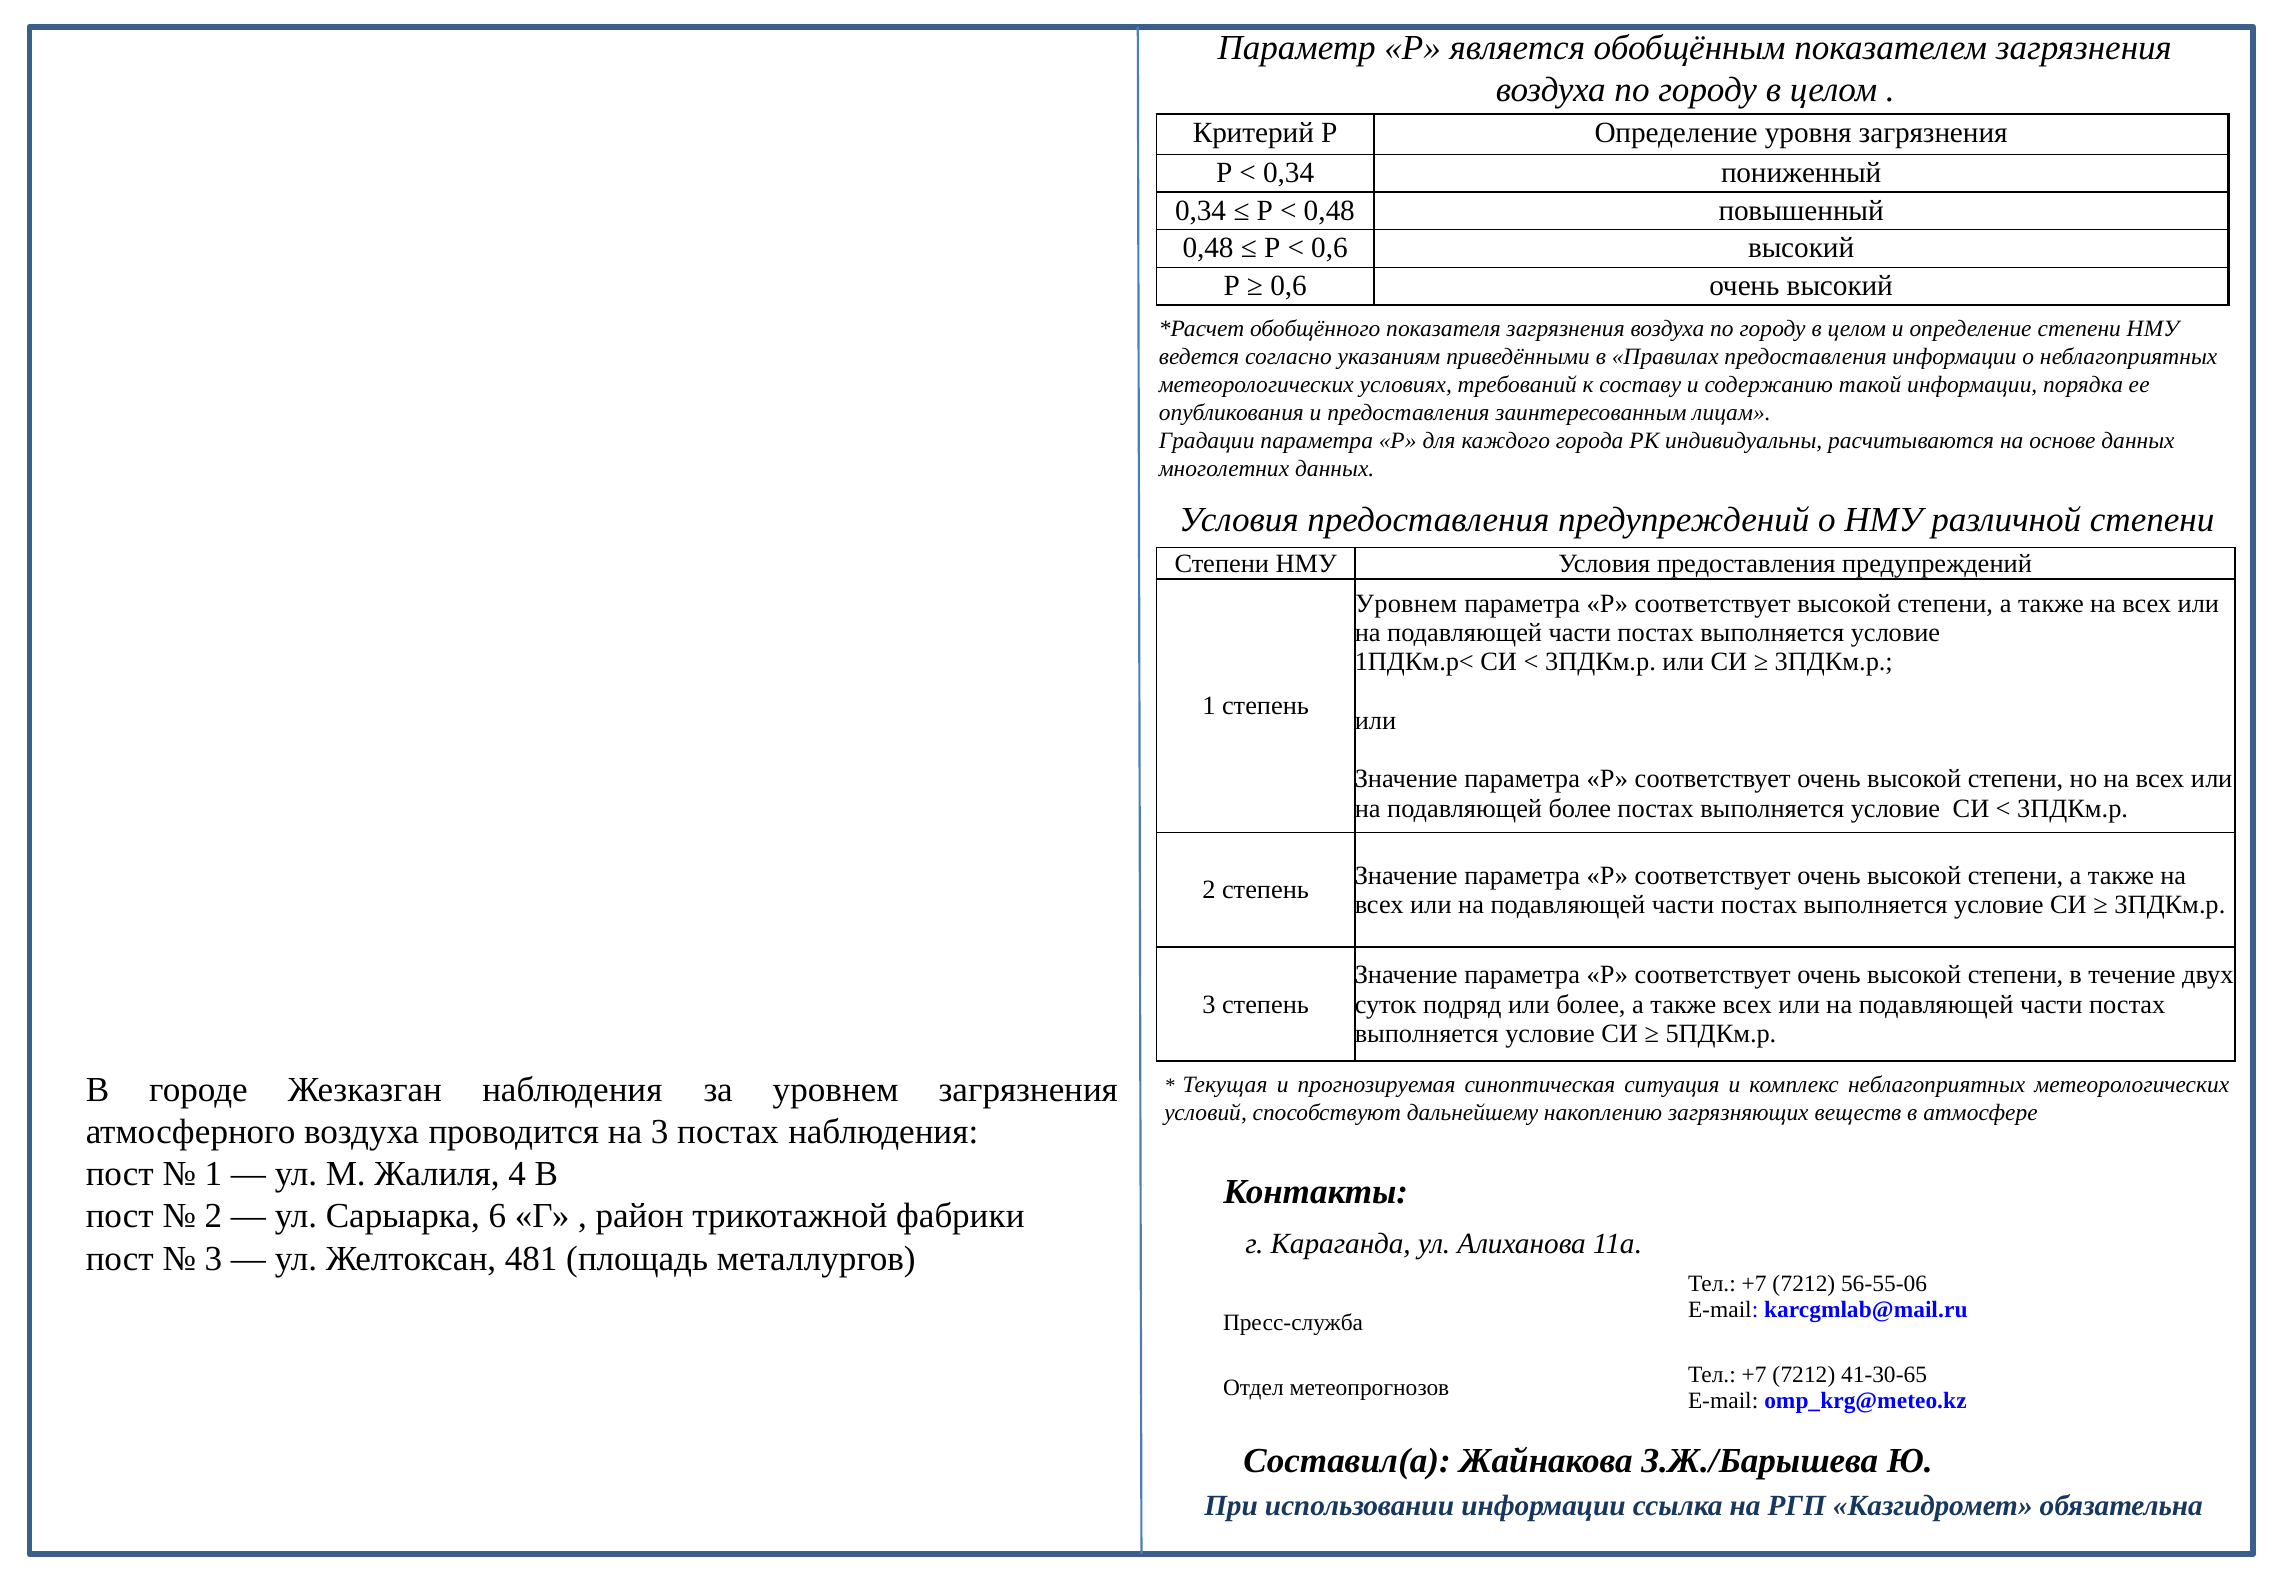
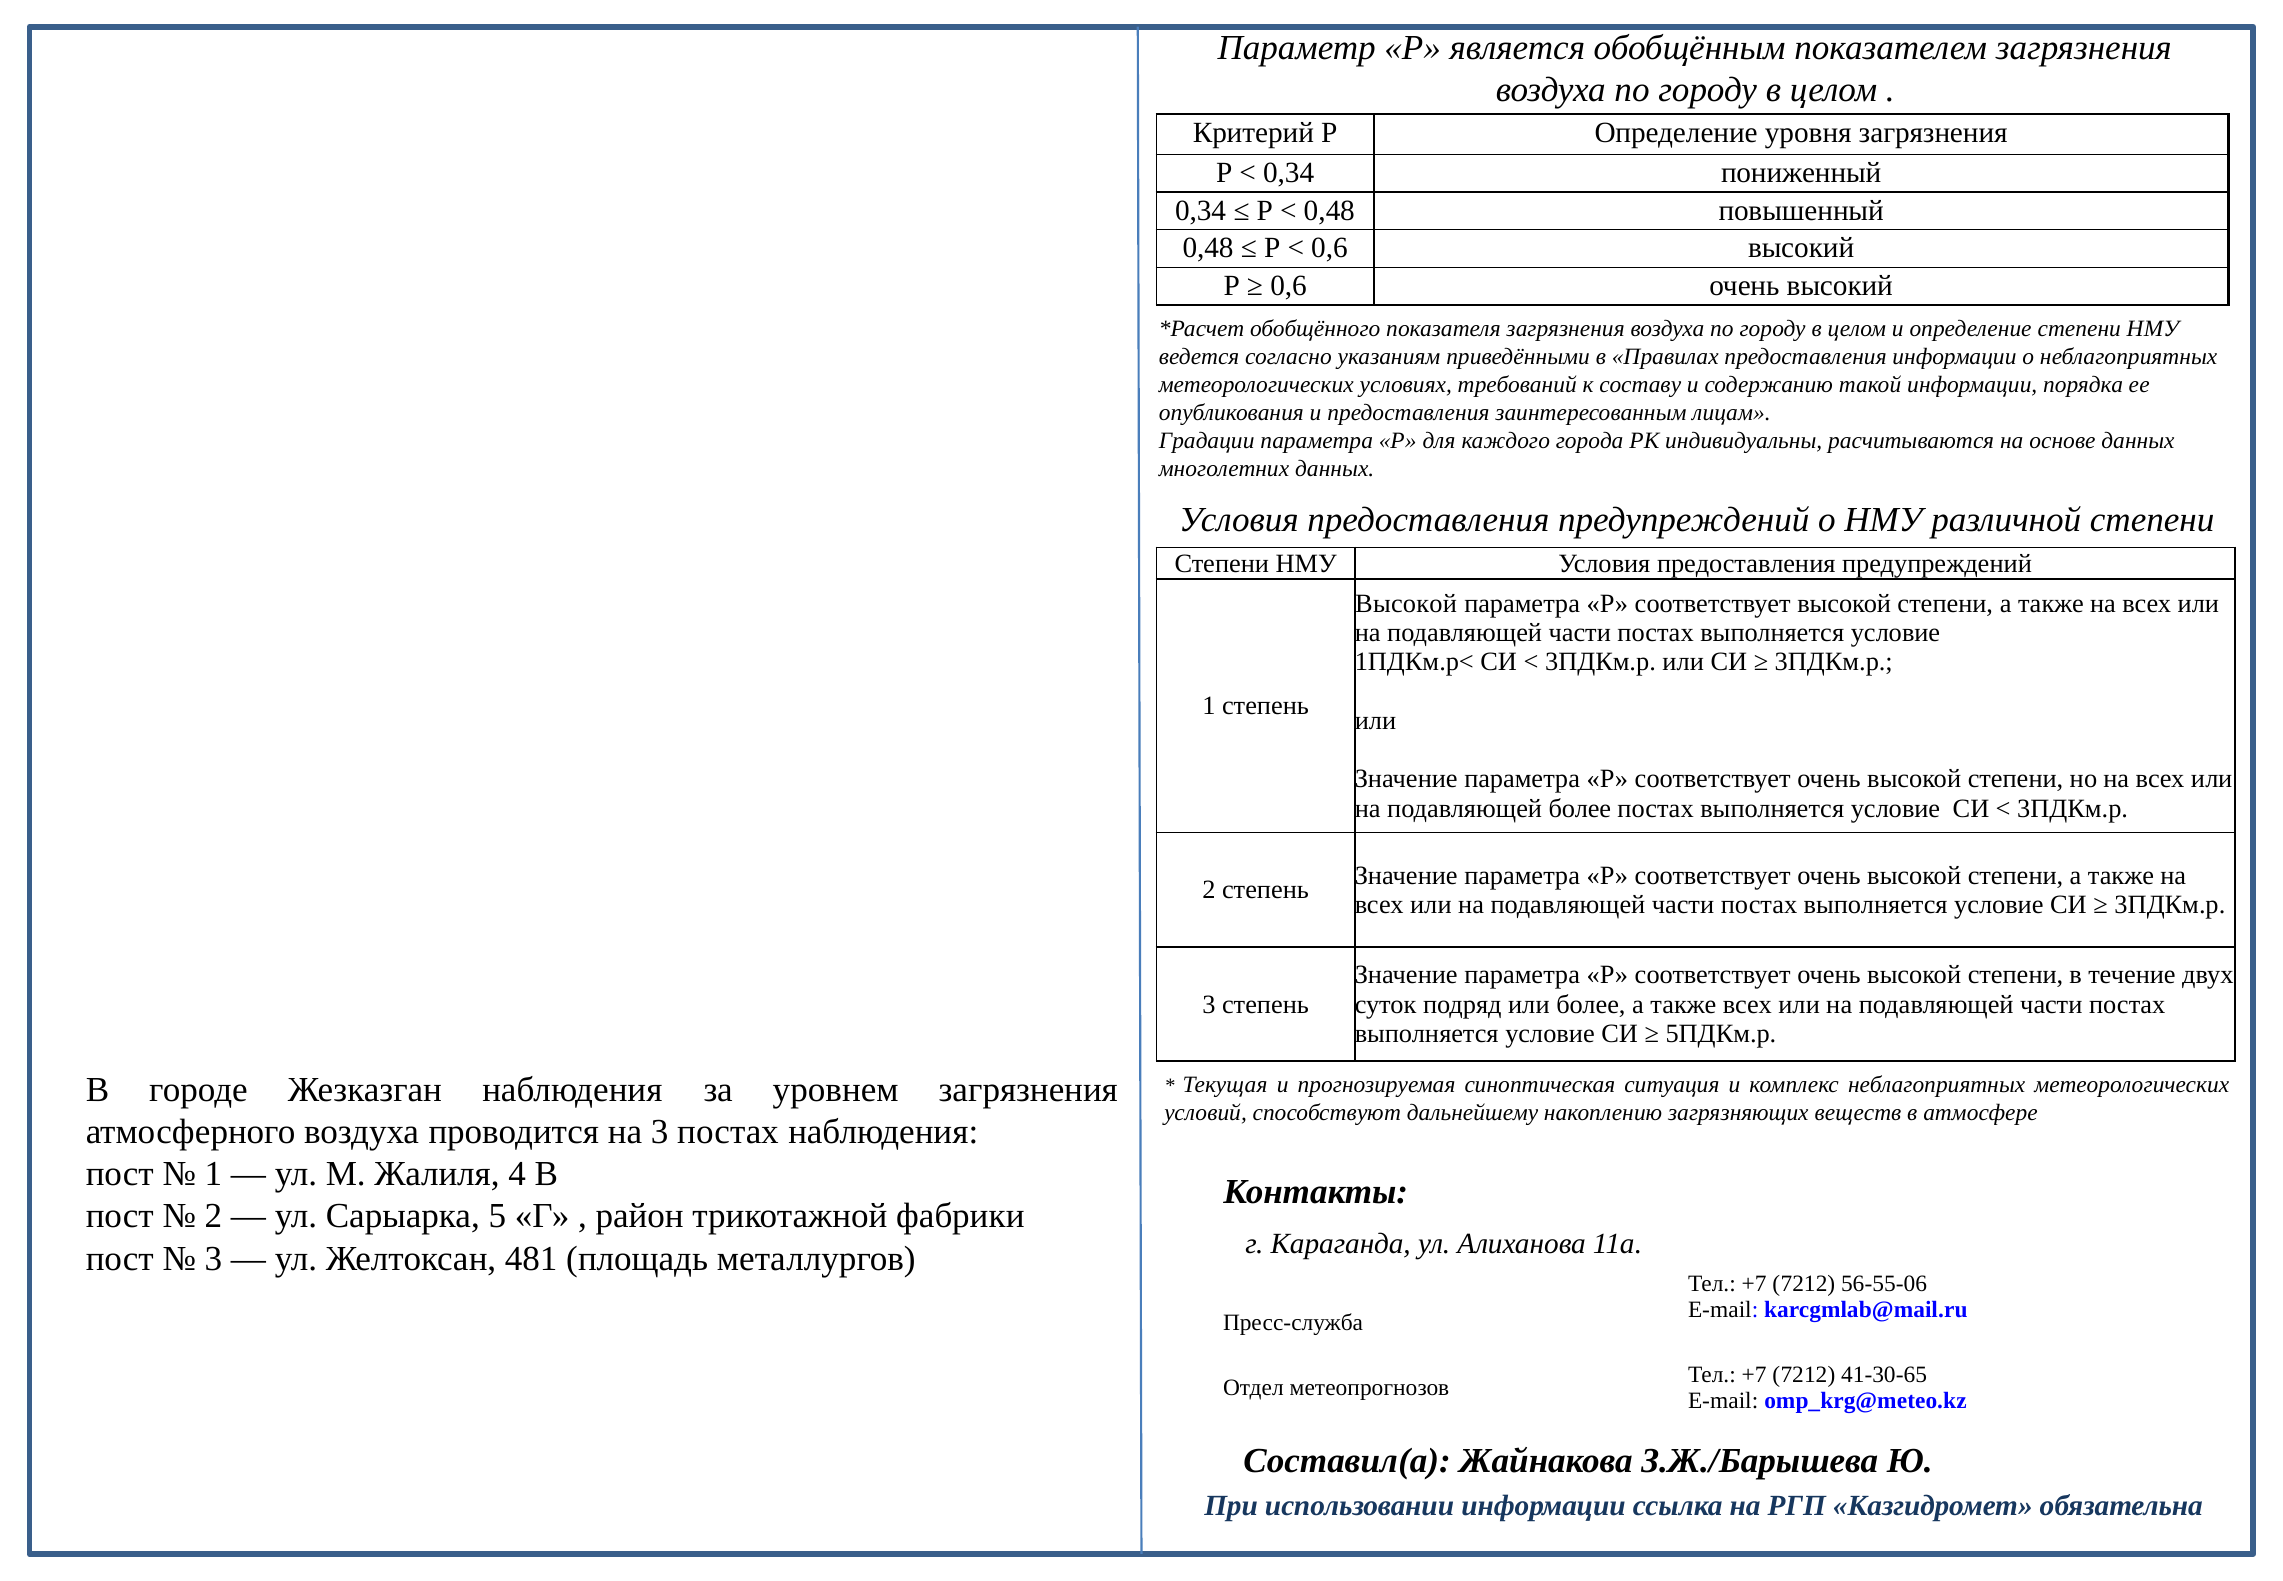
Уровнем at (1406, 604): Уровнем -> Высокой
6: 6 -> 5
